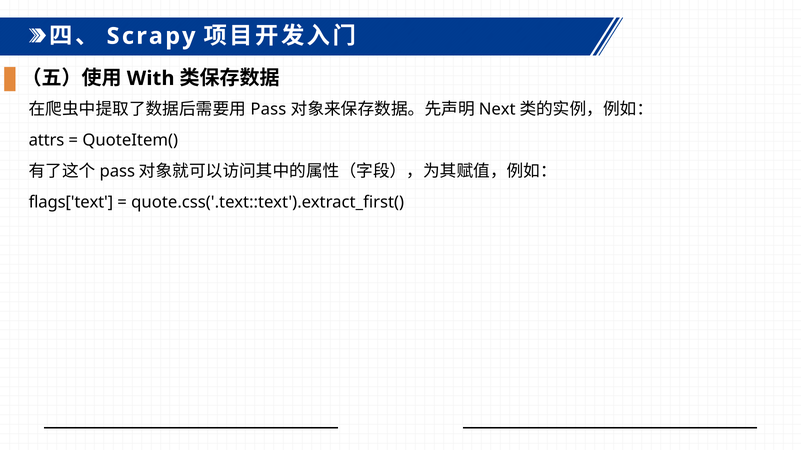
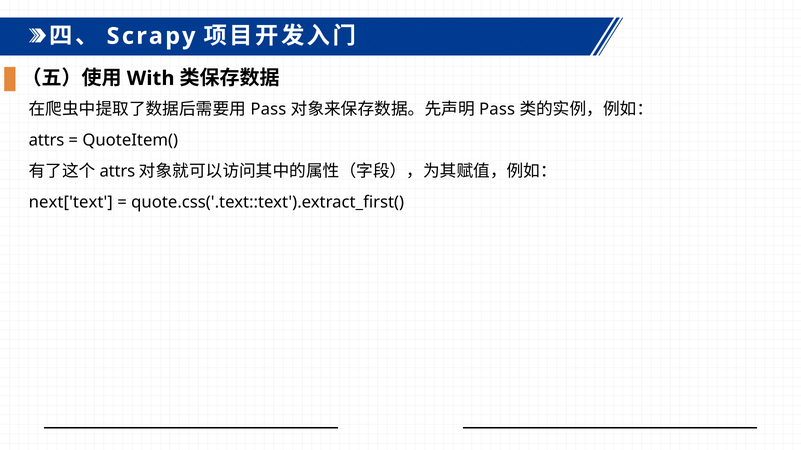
Next at (497, 109): Next -> Pass
pass at (117, 171): pass -> attrs
flags['text: flags['text -> next['text
